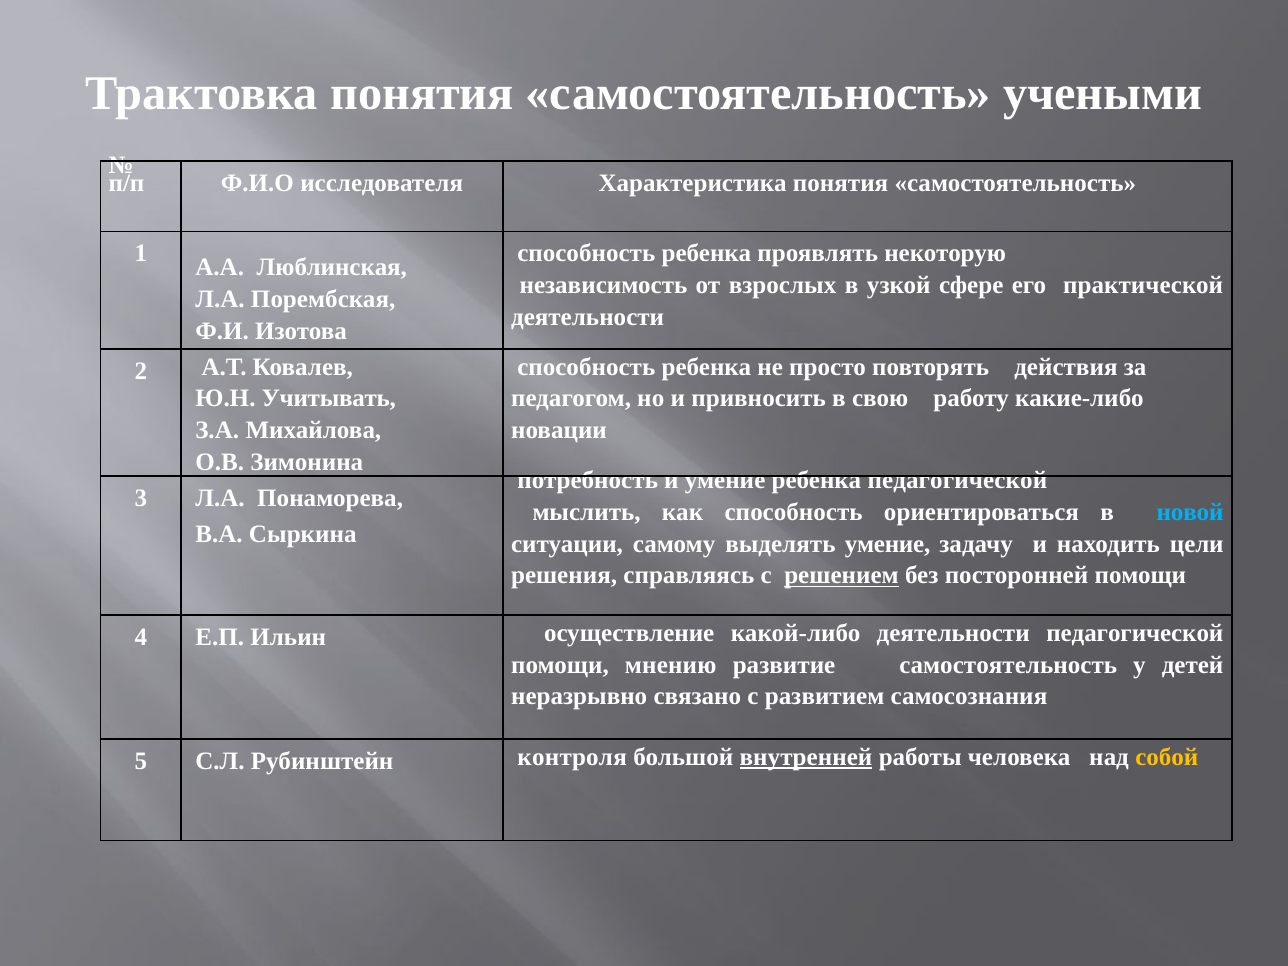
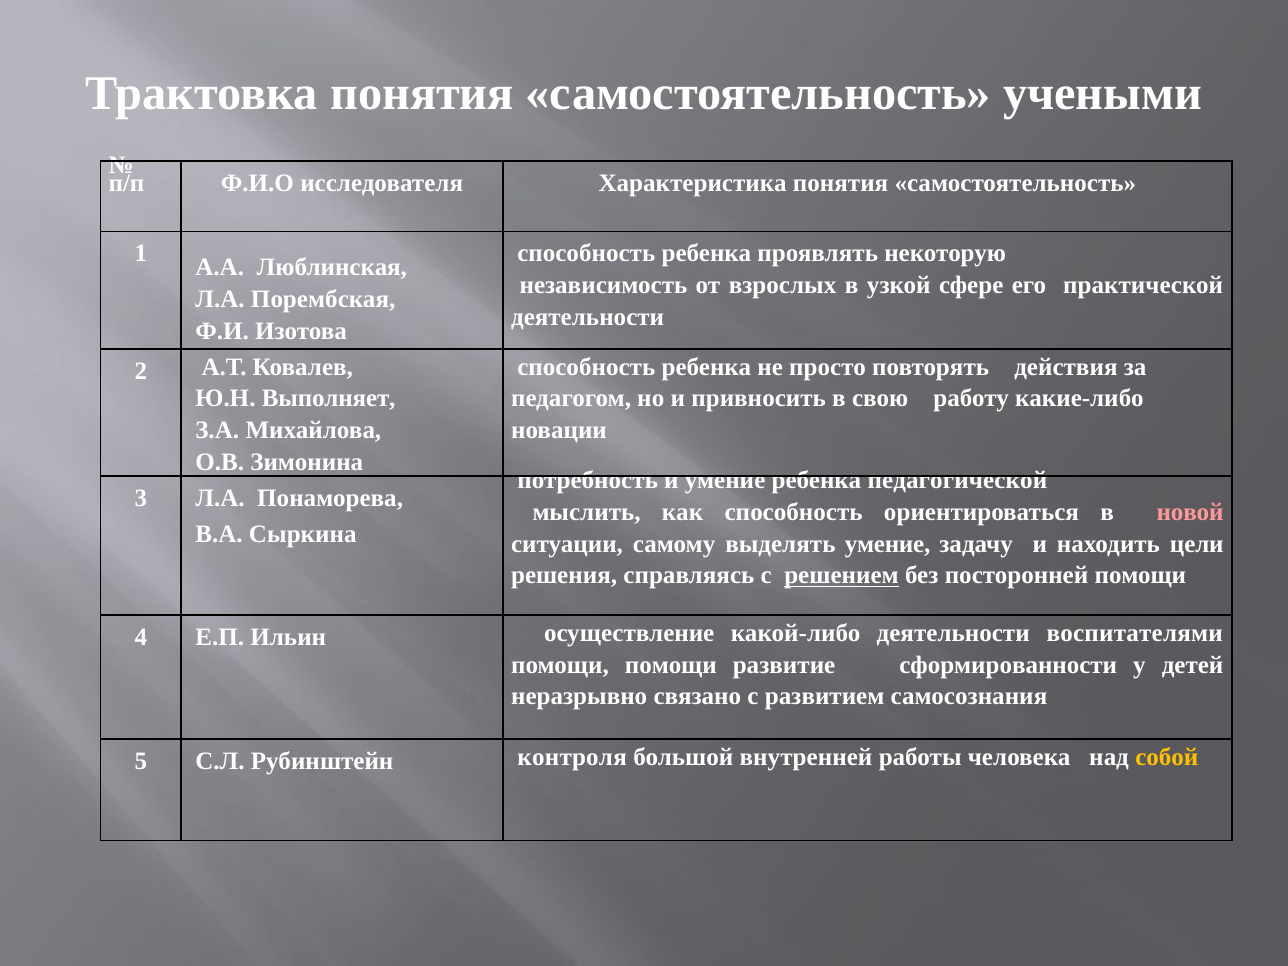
Учитывать: Учитывать -> Выполняет
новой colour: light blue -> pink
деятельности педагогической: педагогической -> воспитателями
помощи мнению: мнению -> помощи
развитие самостоятельность: самостоятельность -> сформированности
внутренней underline: present -> none
